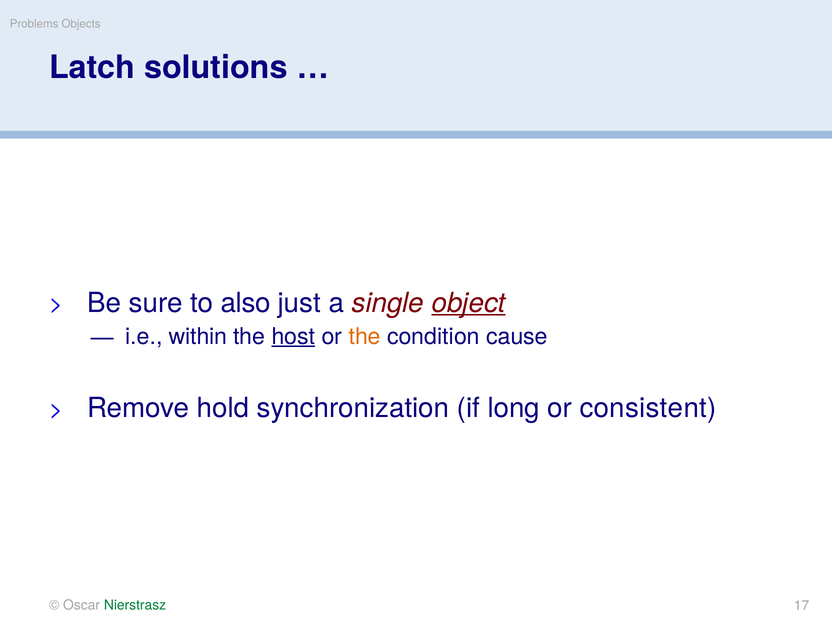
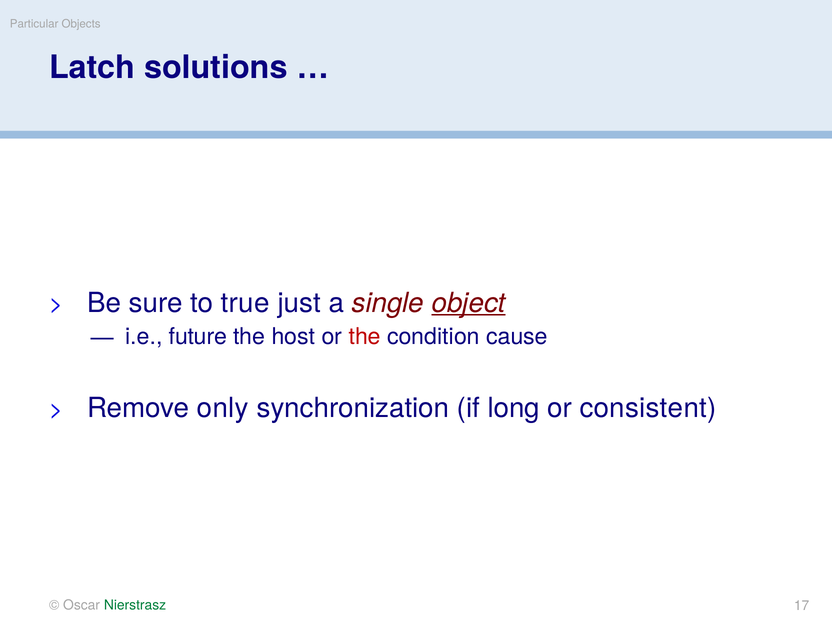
Problems: Problems -> Particular
also: also -> true
within: within -> future
host underline: present -> none
the at (365, 336) colour: orange -> red
hold: hold -> only
